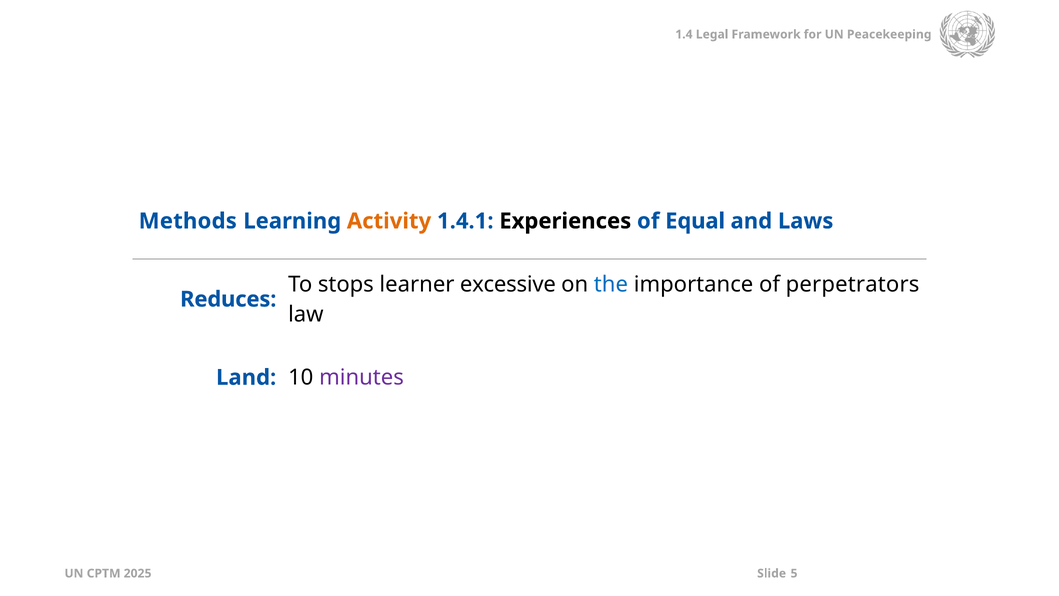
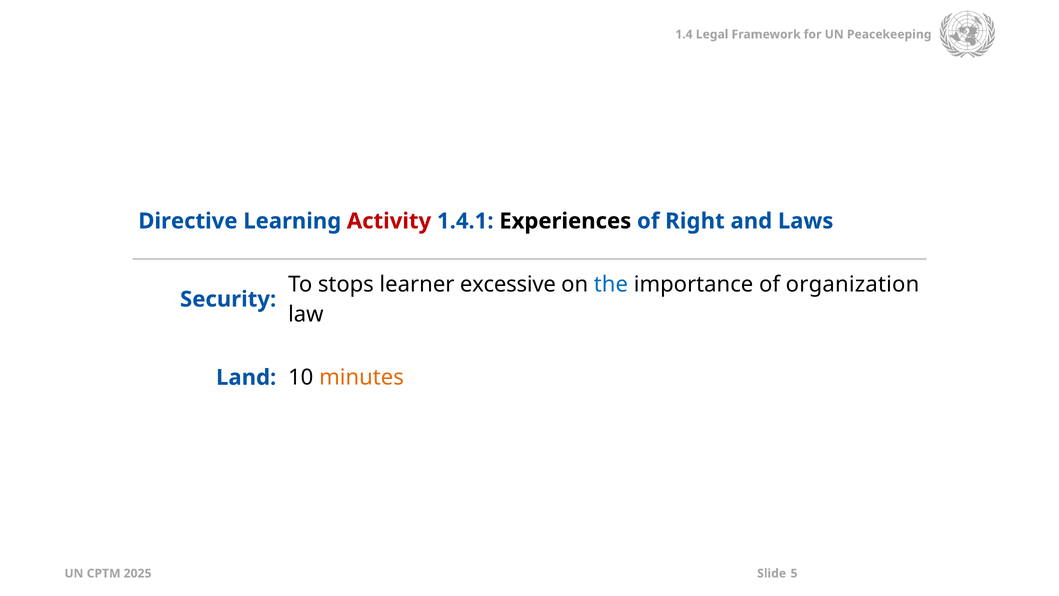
Methods: Methods -> Directive
Activity colour: orange -> red
Equal: Equal -> Right
perpetrators: perpetrators -> organization
Reduces: Reduces -> Security
minutes colour: purple -> orange
